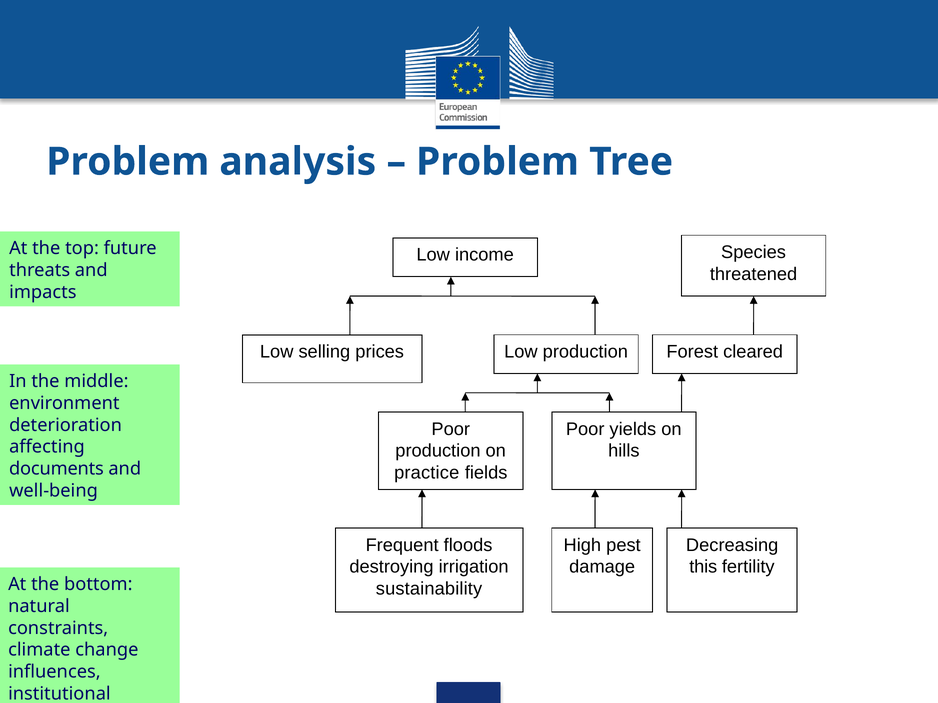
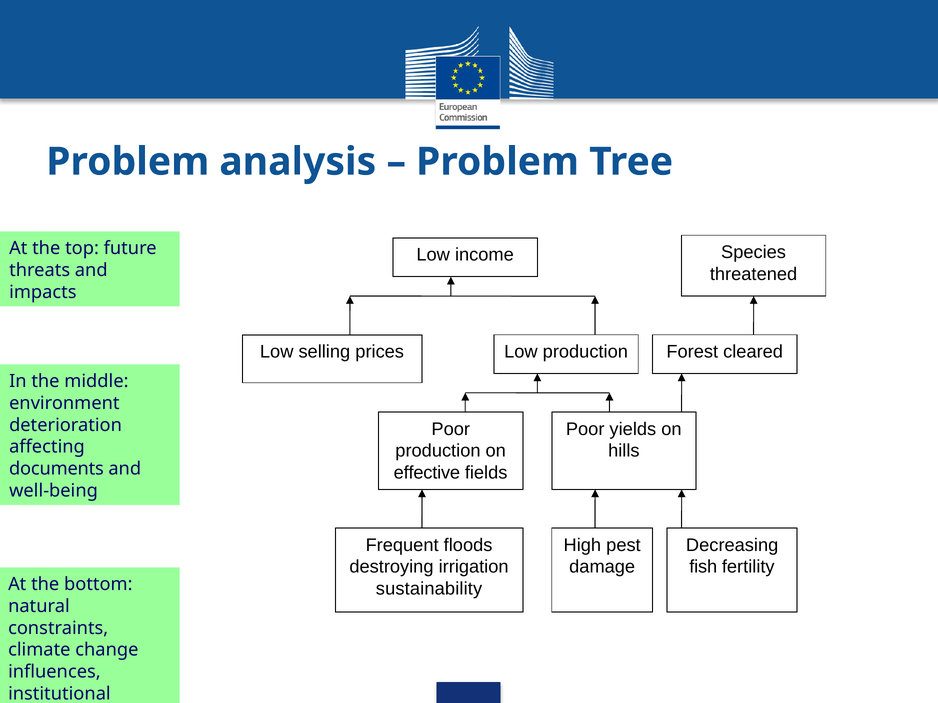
practice: practice -> effective
this: this -> fish
